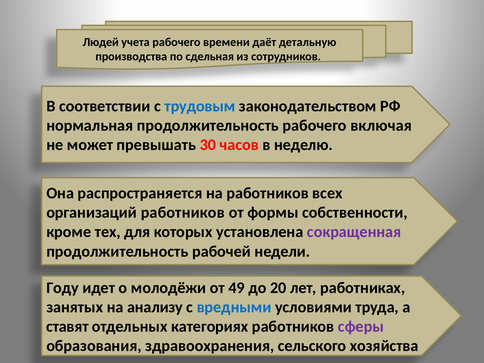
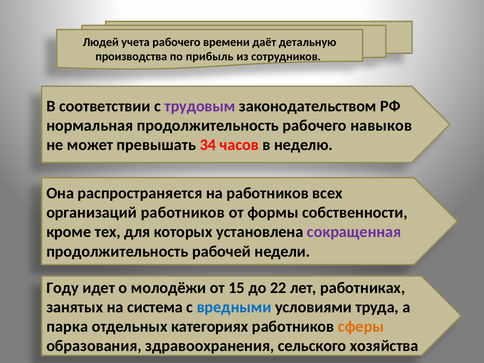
сдельная: сдельная -> прибыль
трудовым colour: blue -> purple
включая: включая -> навыков
30: 30 -> 34
49: 49 -> 15
20: 20 -> 22
анализу: анализу -> система
ставят: ставят -> парка
сферы colour: purple -> orange
